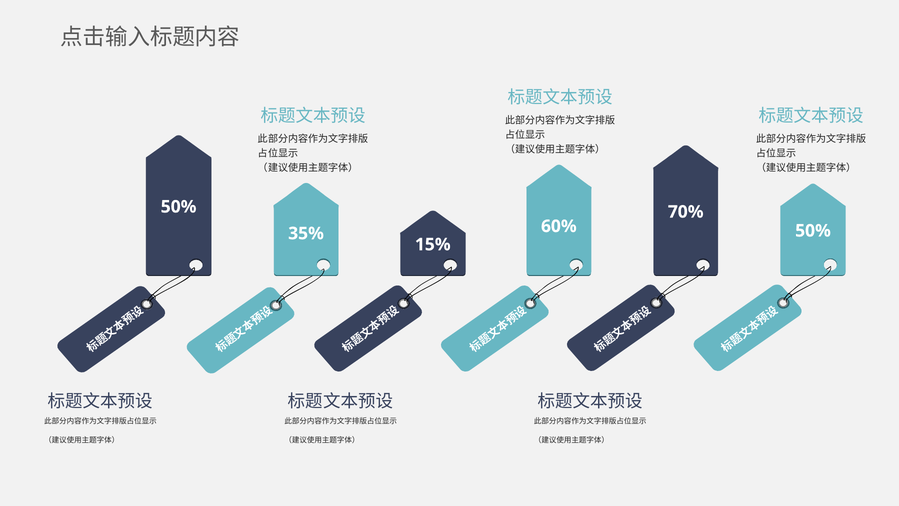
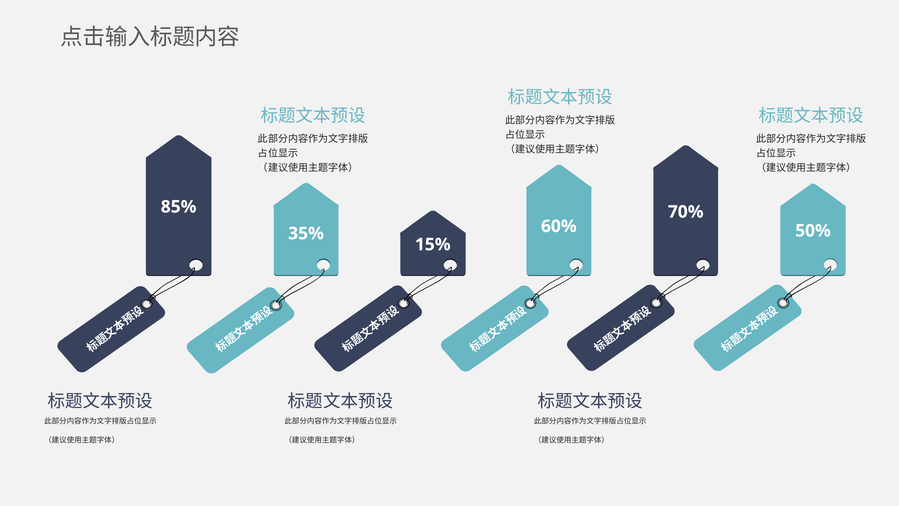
50% at (179, 207): 50% -> 85%
